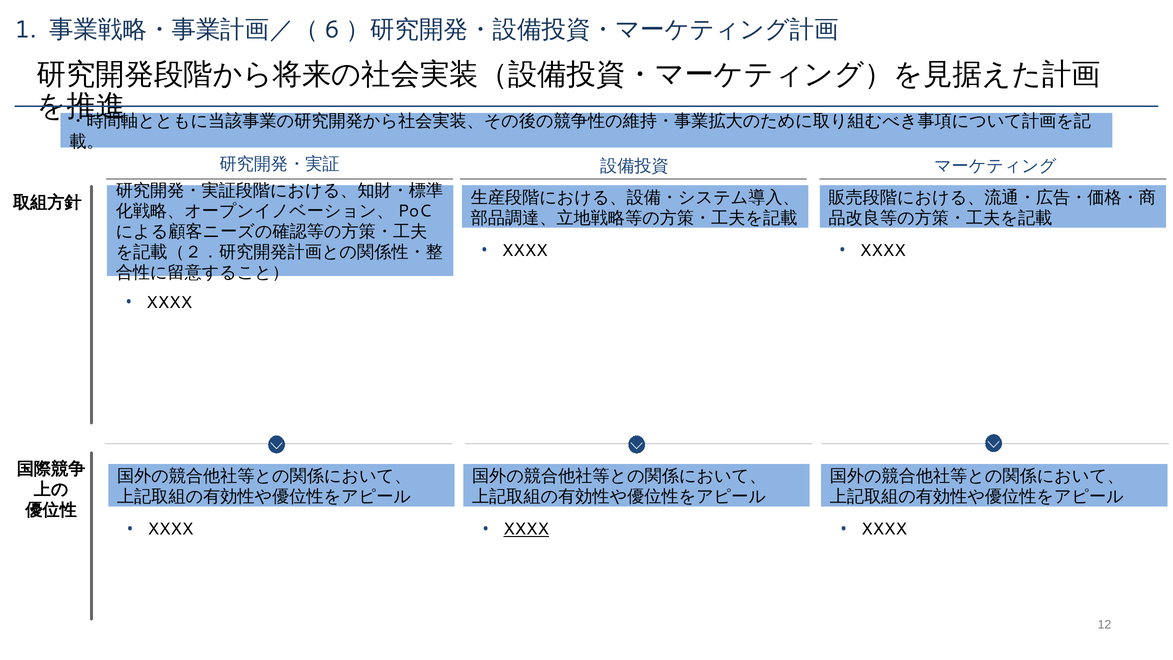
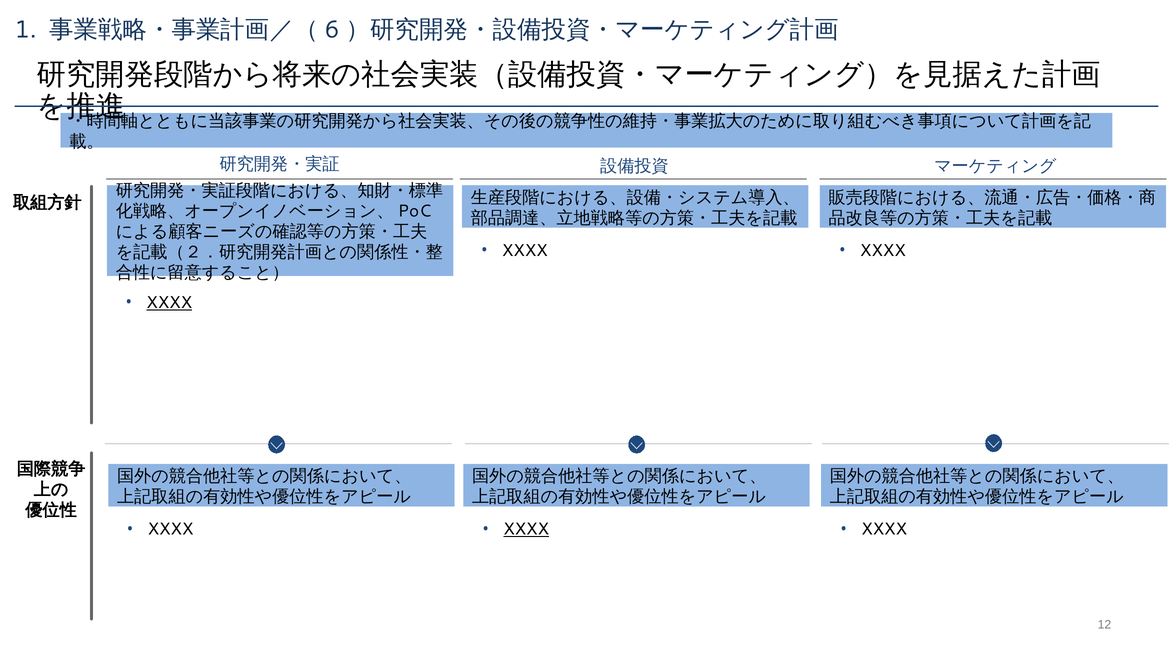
XXXX at (169, 302) underline: none -> present
